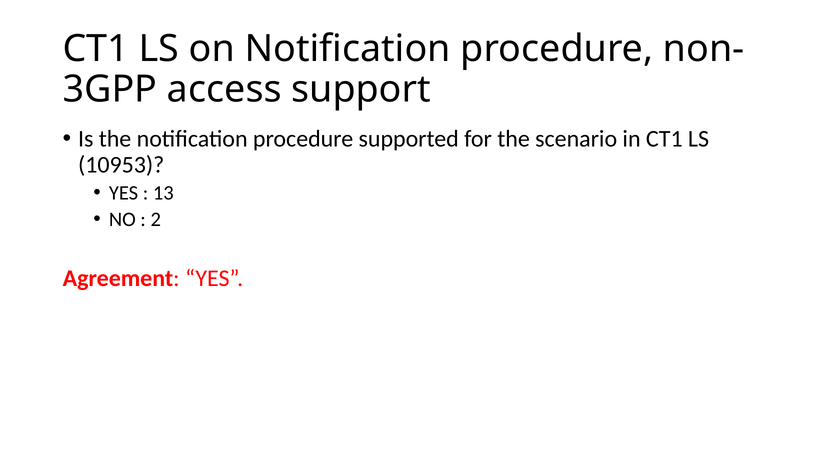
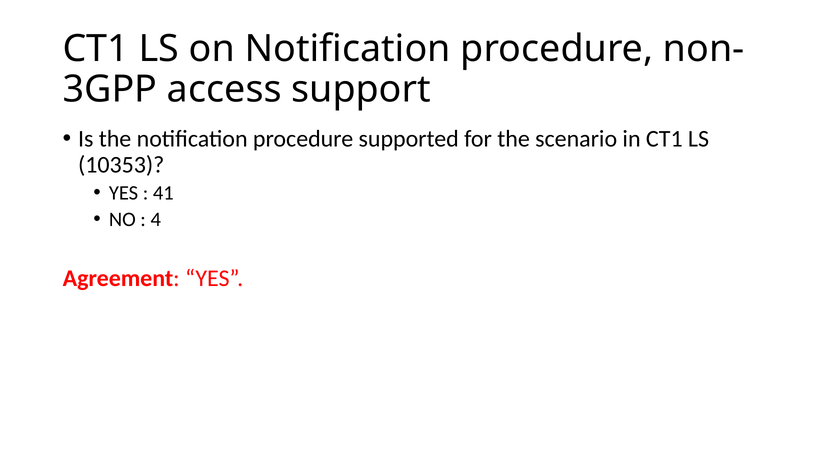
10953: 10953 -> 10353
13: 13 -> 41
2: 2 -> 4
